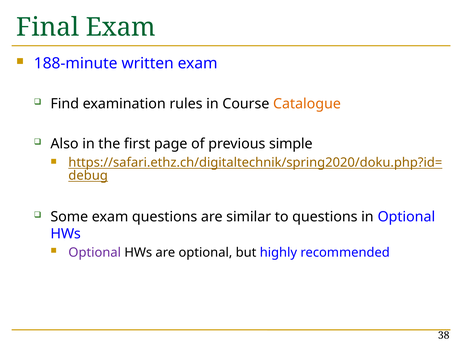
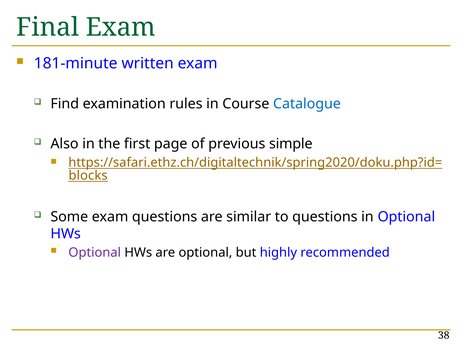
188-minute: 188-minute -> 181-minute
Catalogue colour: orange -> blue
debug: debug -> blocks
